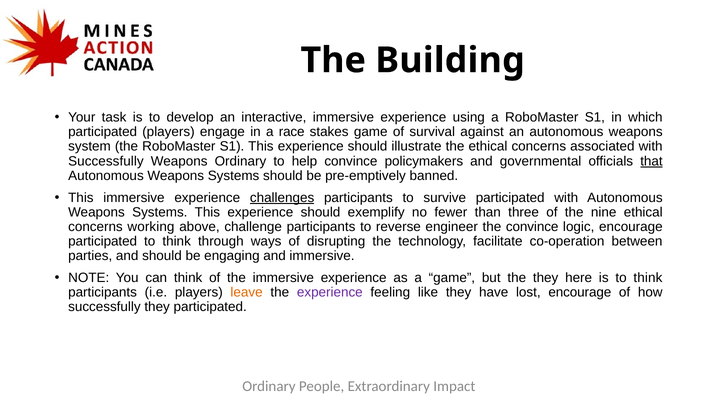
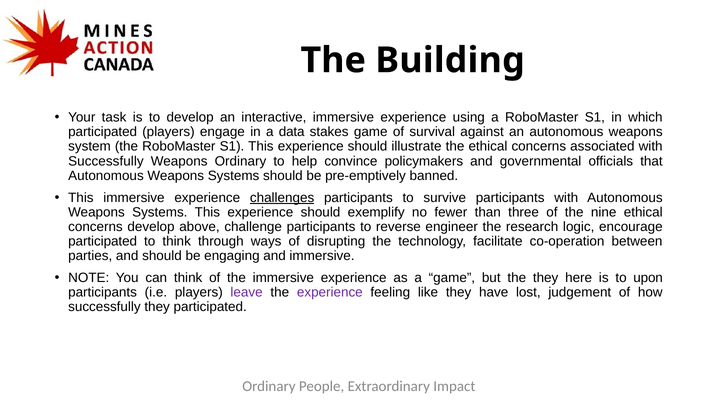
race: race -> data
that underline: present -> none
survive participated: participated -> participants
concerns working: working -> develop
the convince: convince -> research
is to think: think -> upon
leave colour: orange -> purple
lost encourage: encourage -> judgement
